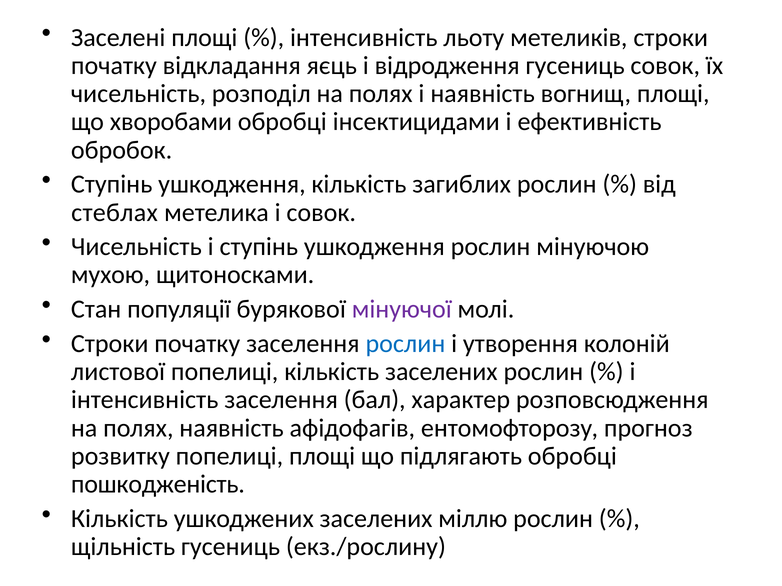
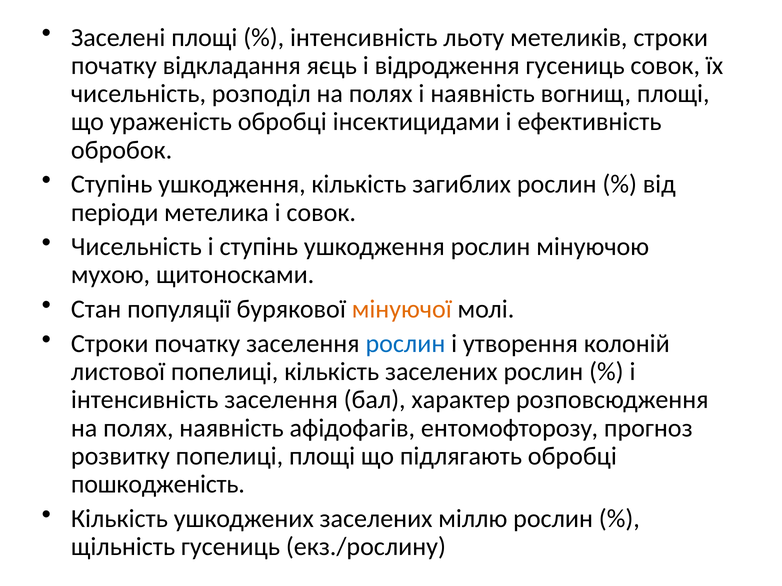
хворобами: хворобами -> ураженість
стеблах: стеблах -> періоди
мінуючої colour: purple -> orange
